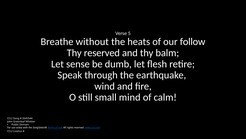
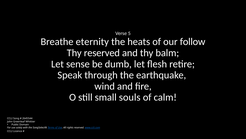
without: without -> eternity
mind: mind -> souls
